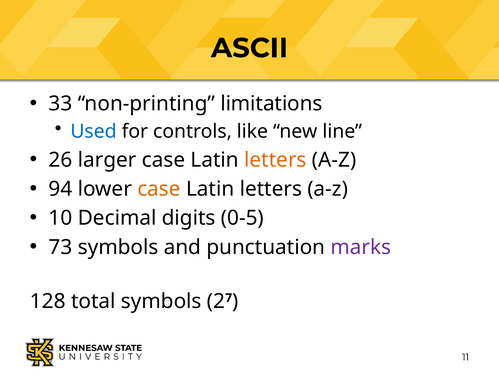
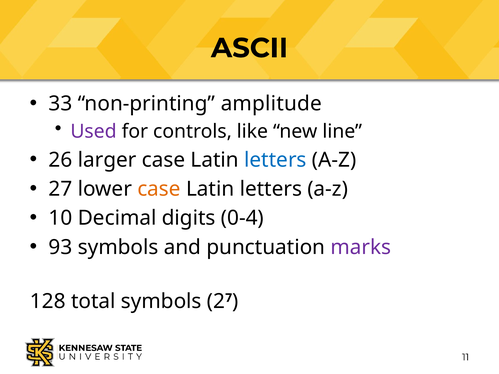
limitations: limitations -> amplitude
Used colour: blue -> purple
letters at (275, 160) colour: orange -> blue
94 at (61, 189): 94 -> 27
0-5: 0-5 -> 0-4
73: 73 -> 93
